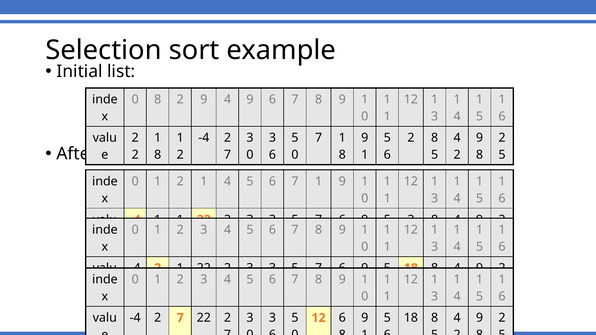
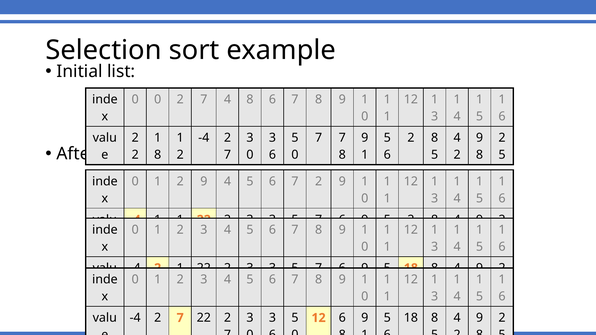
0 8: 8 -> 0
9 at (204, 99): 9 -> 7
4 9: 9 -> 8
1 at (342, 138): 1 -> 7
1 2 1: 1 -> 9
6 7 1: 1 -> 2
